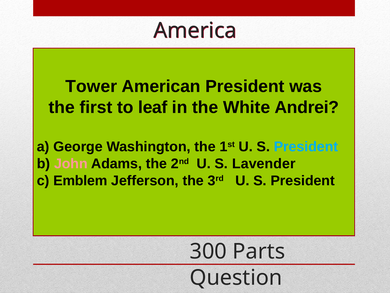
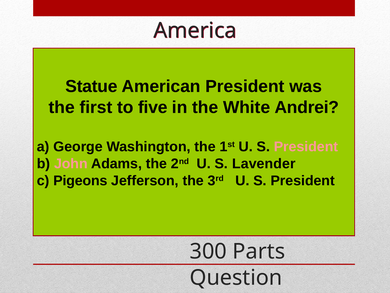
Tower: Tower -> Statue
leaf: leaf -> five
President at (306, 147) colour: light blue -> pink
Emblem: Emblem -> Pigeons
